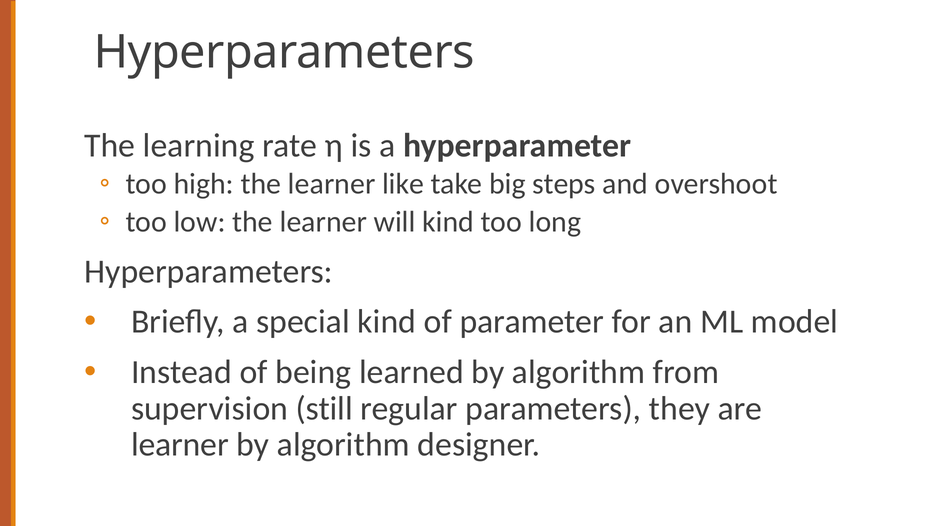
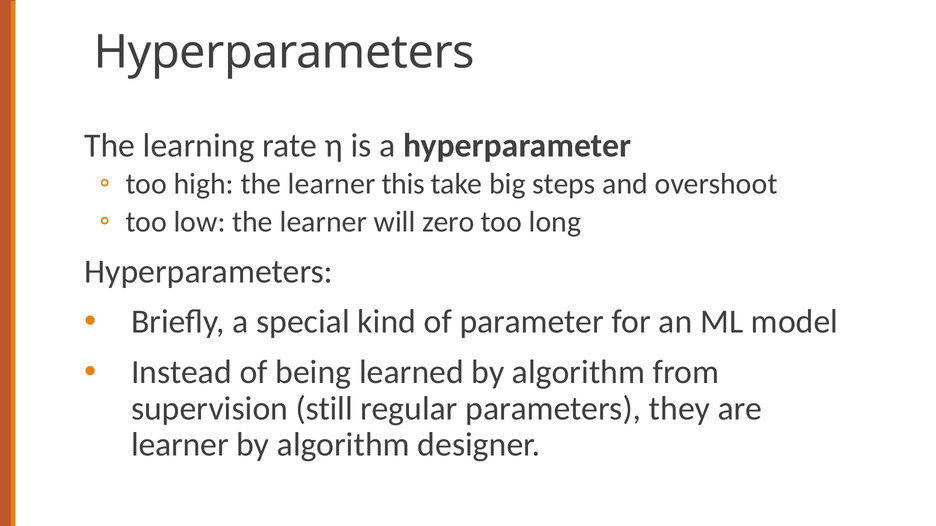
like: like -> this
will kind: kind -> zero
